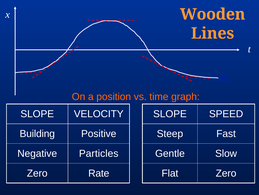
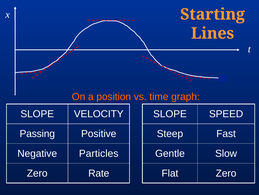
Wooden: Wooden -> Starting
Building: Building -> Passing
